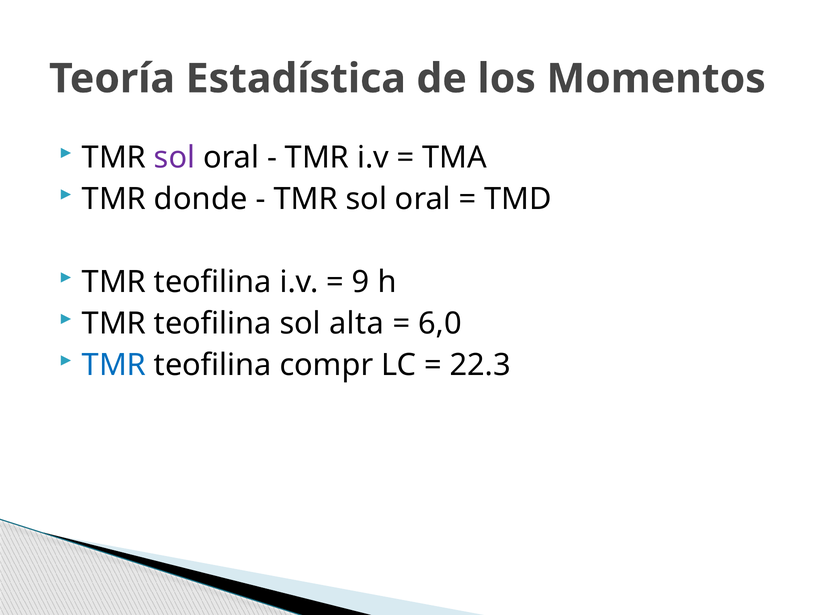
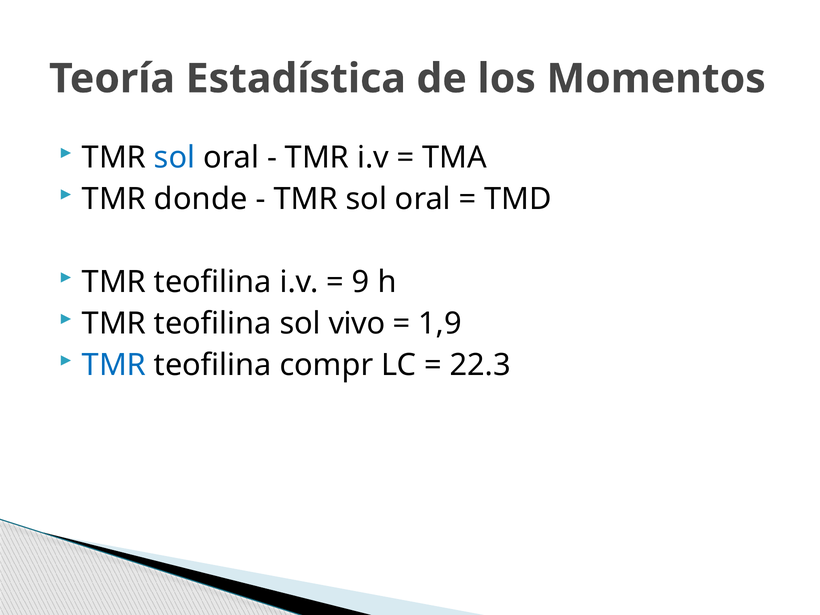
sol at (175, 158) colour: purple -> blue
alta: alta -> vivo
6,0: 6,0 -> 1,9
